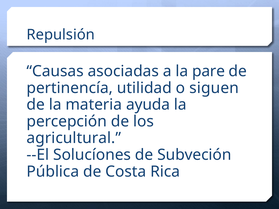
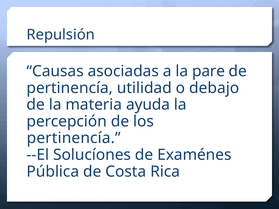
siguen: siguen -> debajo
agricultural at (74, 138): agricultural -> pertinencía
Subveción: Subveción -> Examénes
